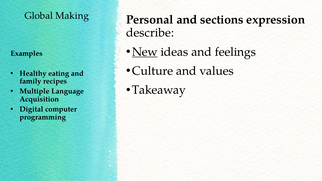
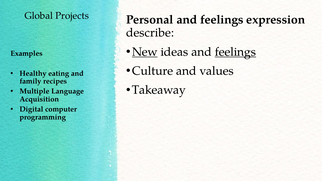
Making: Making -> Projects
Personal and sections: sections -> feelings
feelings at (235, 52) underline: none -> present
